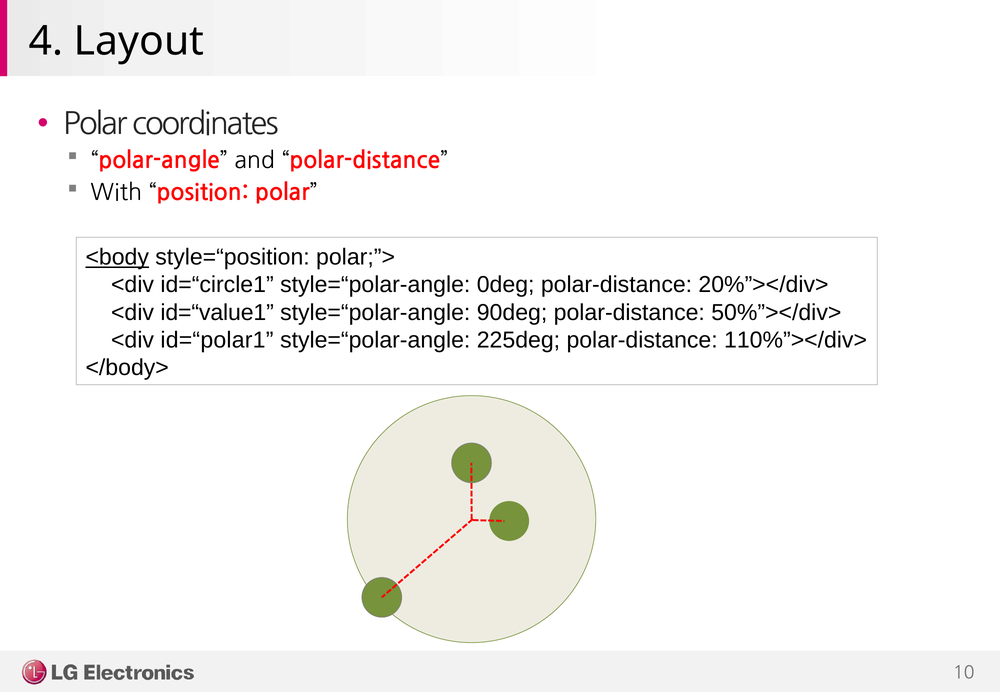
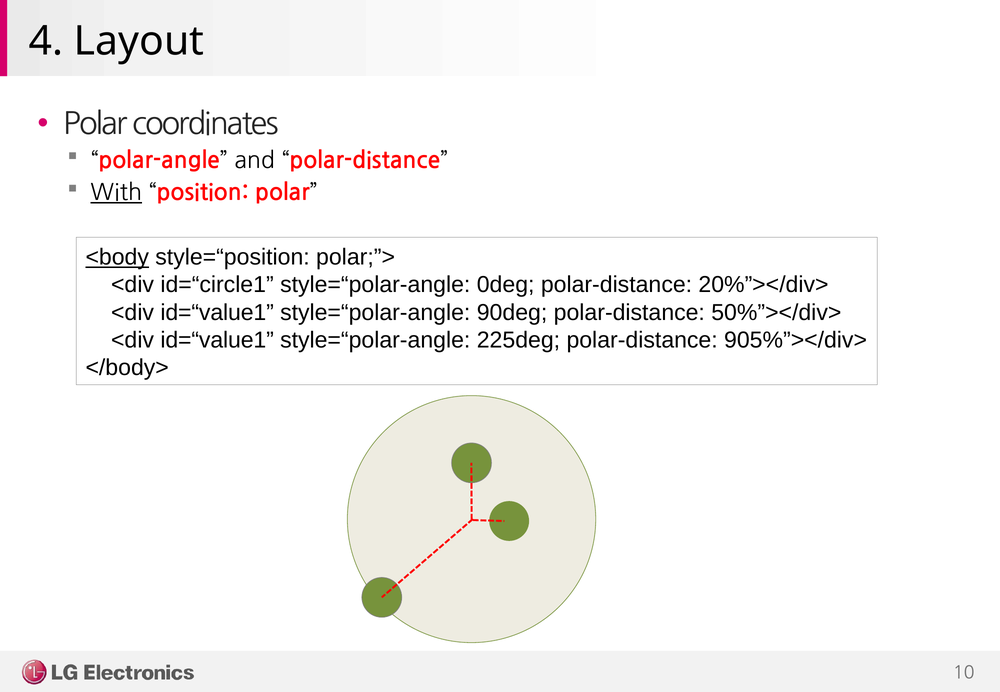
With underline: none -> present
id=“polar1 at (217, 340): id=“polar1 -> id=“value1
110%”></div>: 110%”></div> -> 905%”></div>
